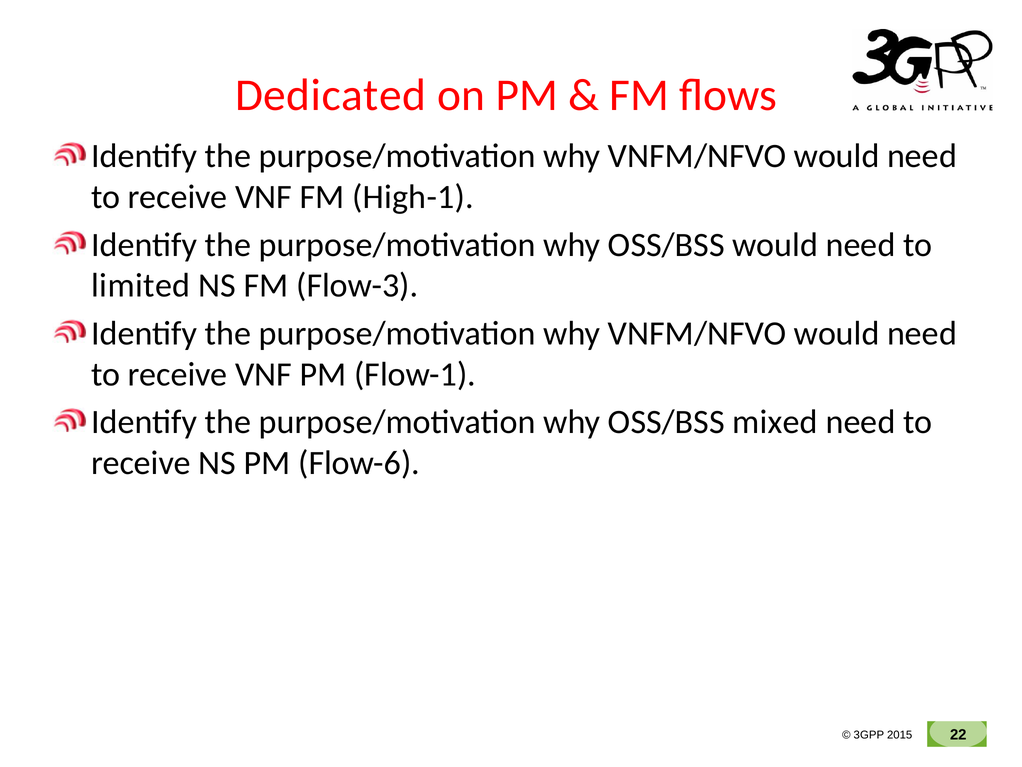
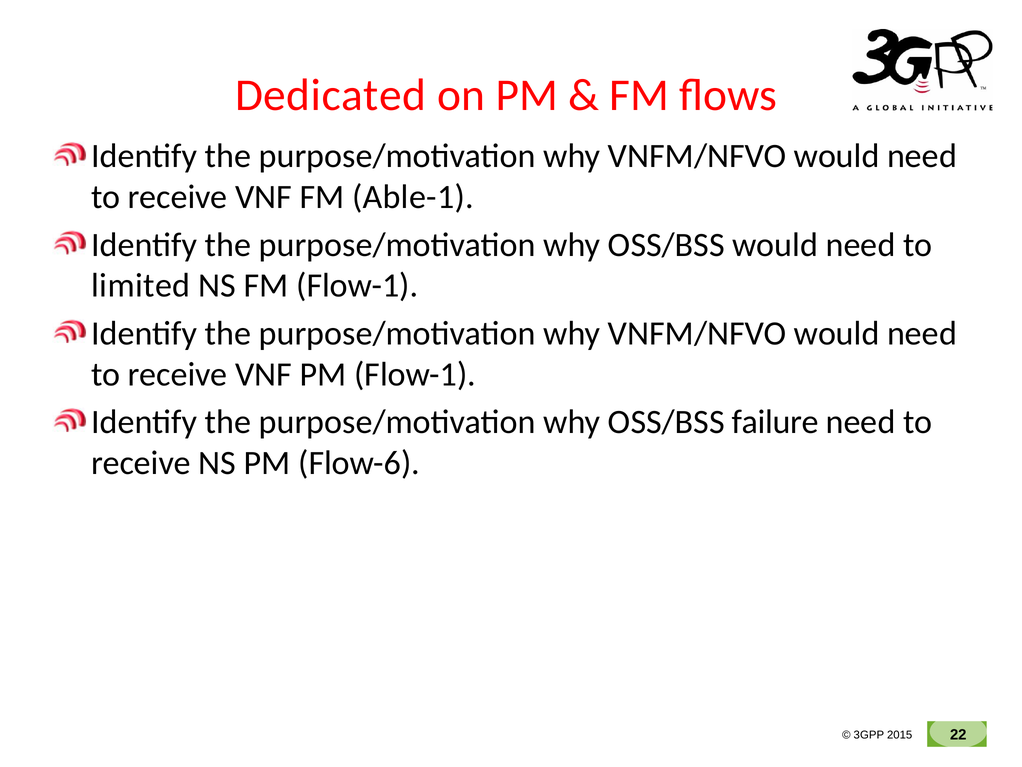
High-1: High-1 -> Able-1
FM Flow-3: Flow-3 -> Flow-1
mixed: mixed -> failure
